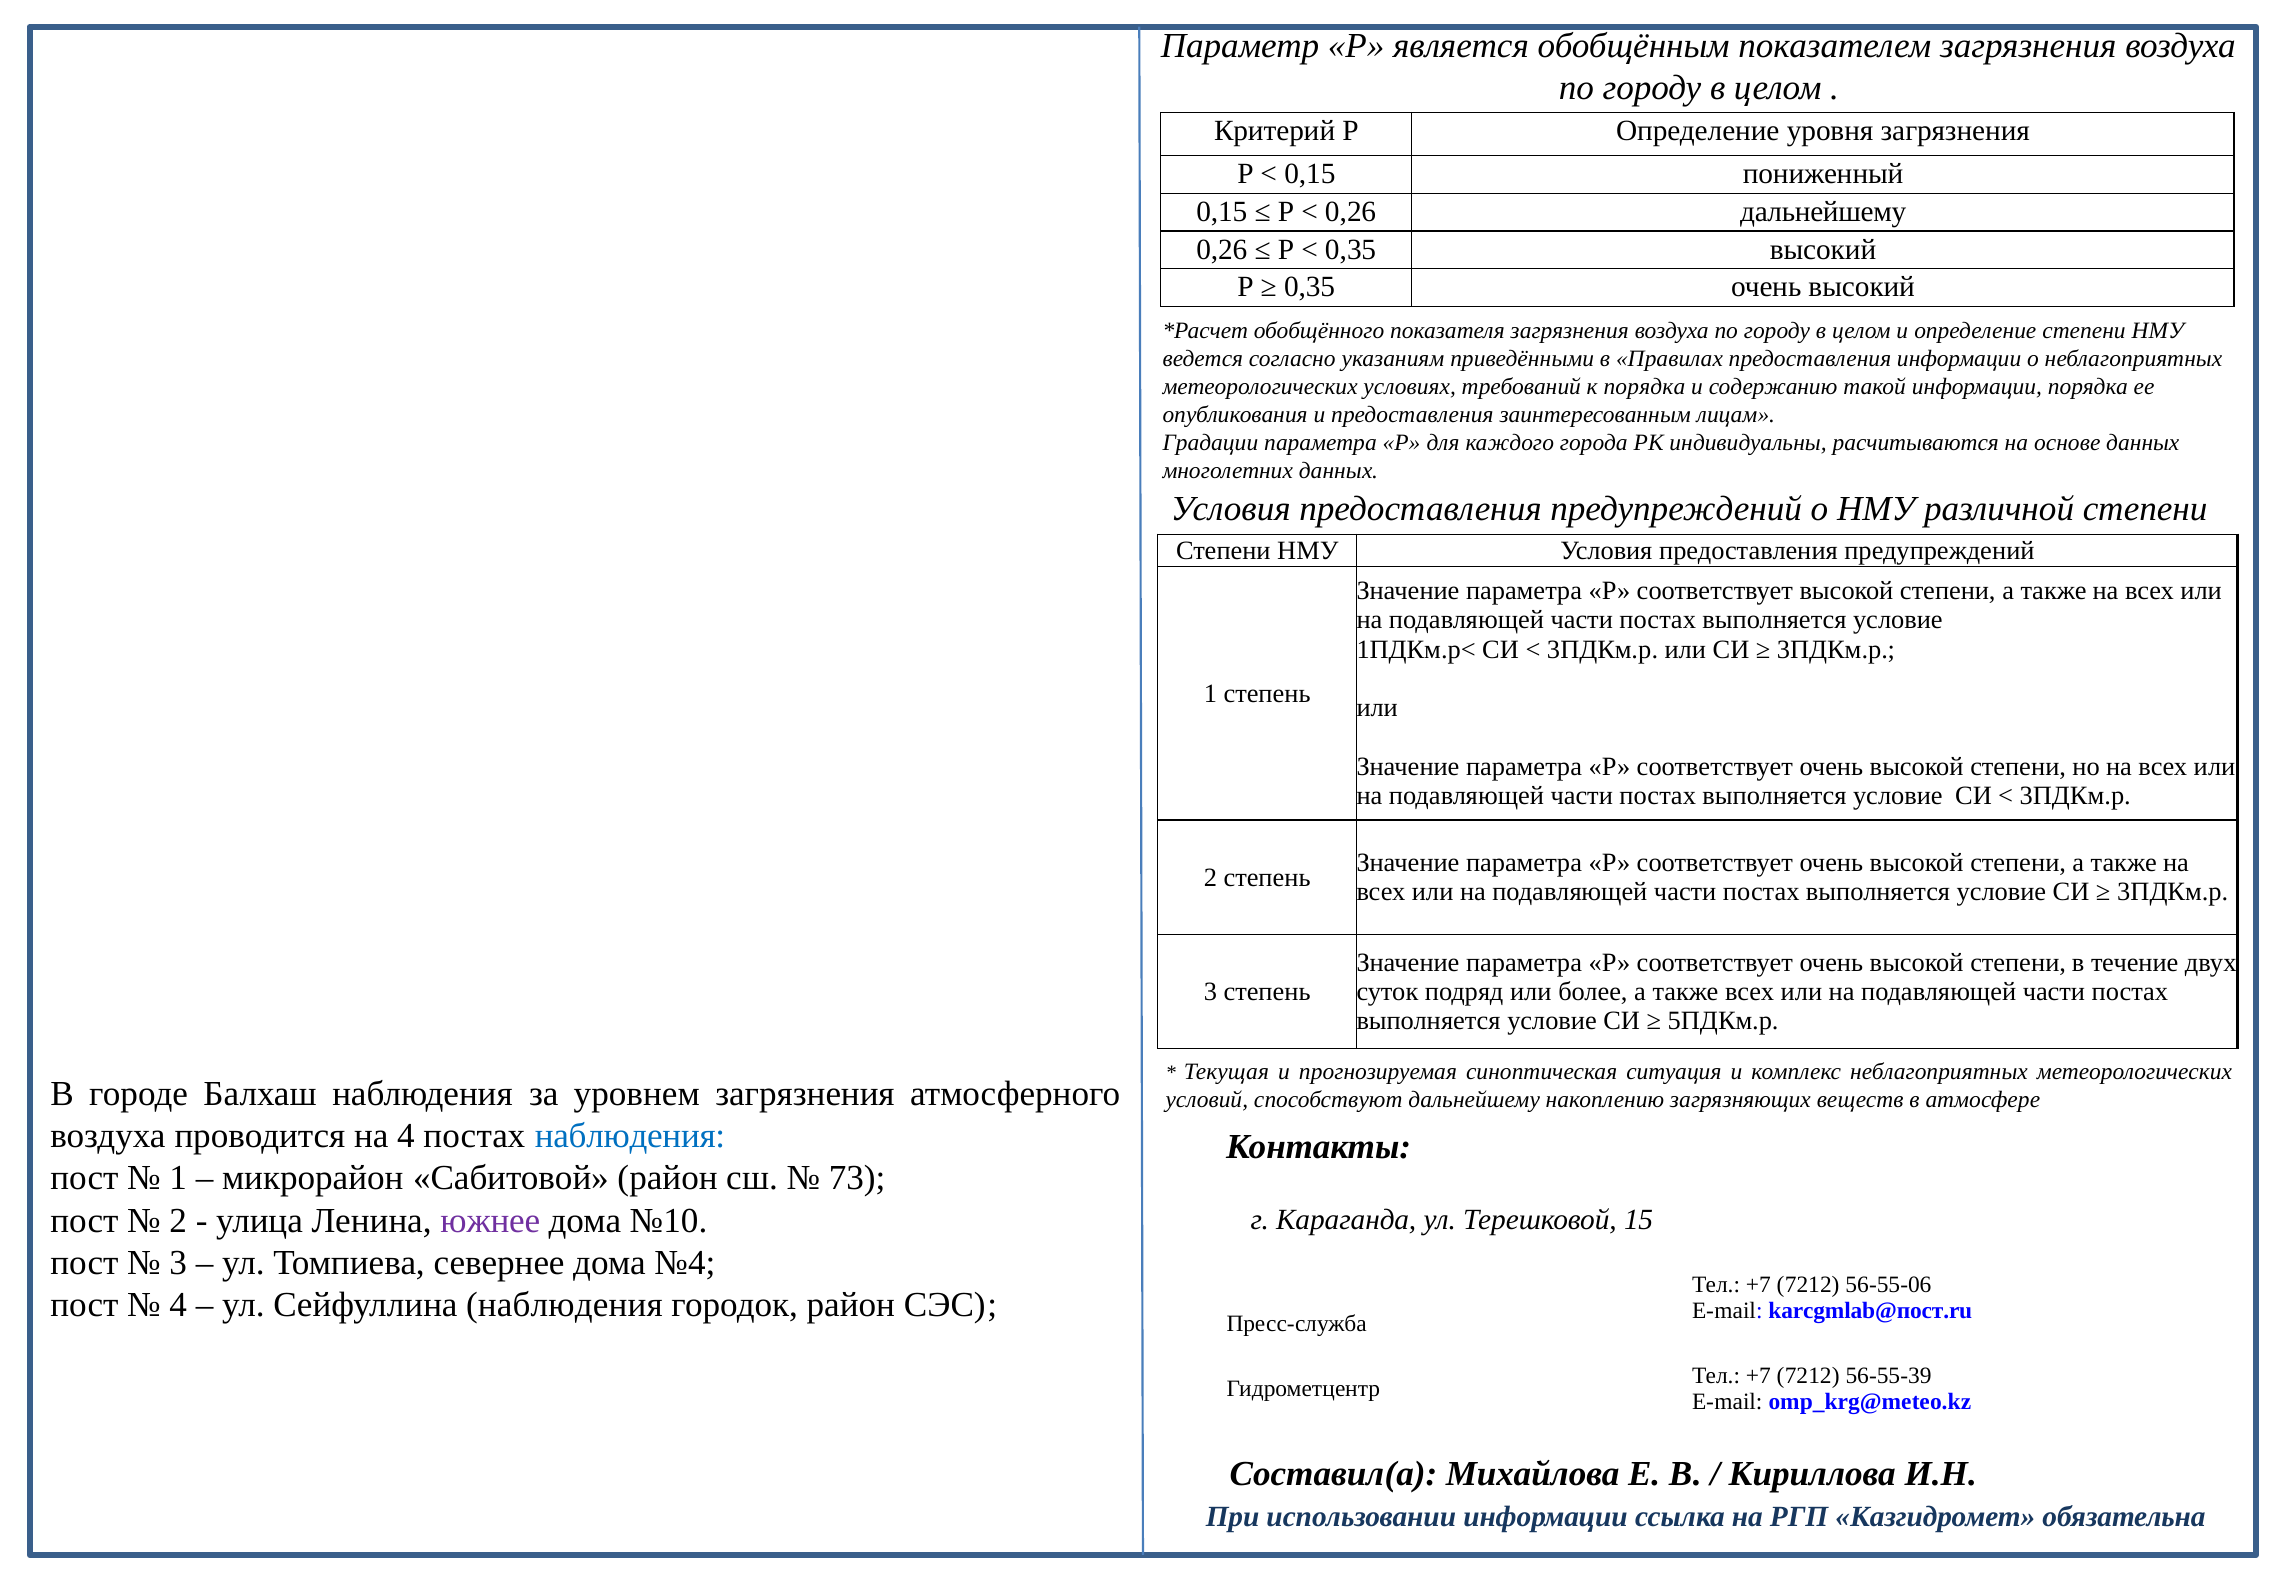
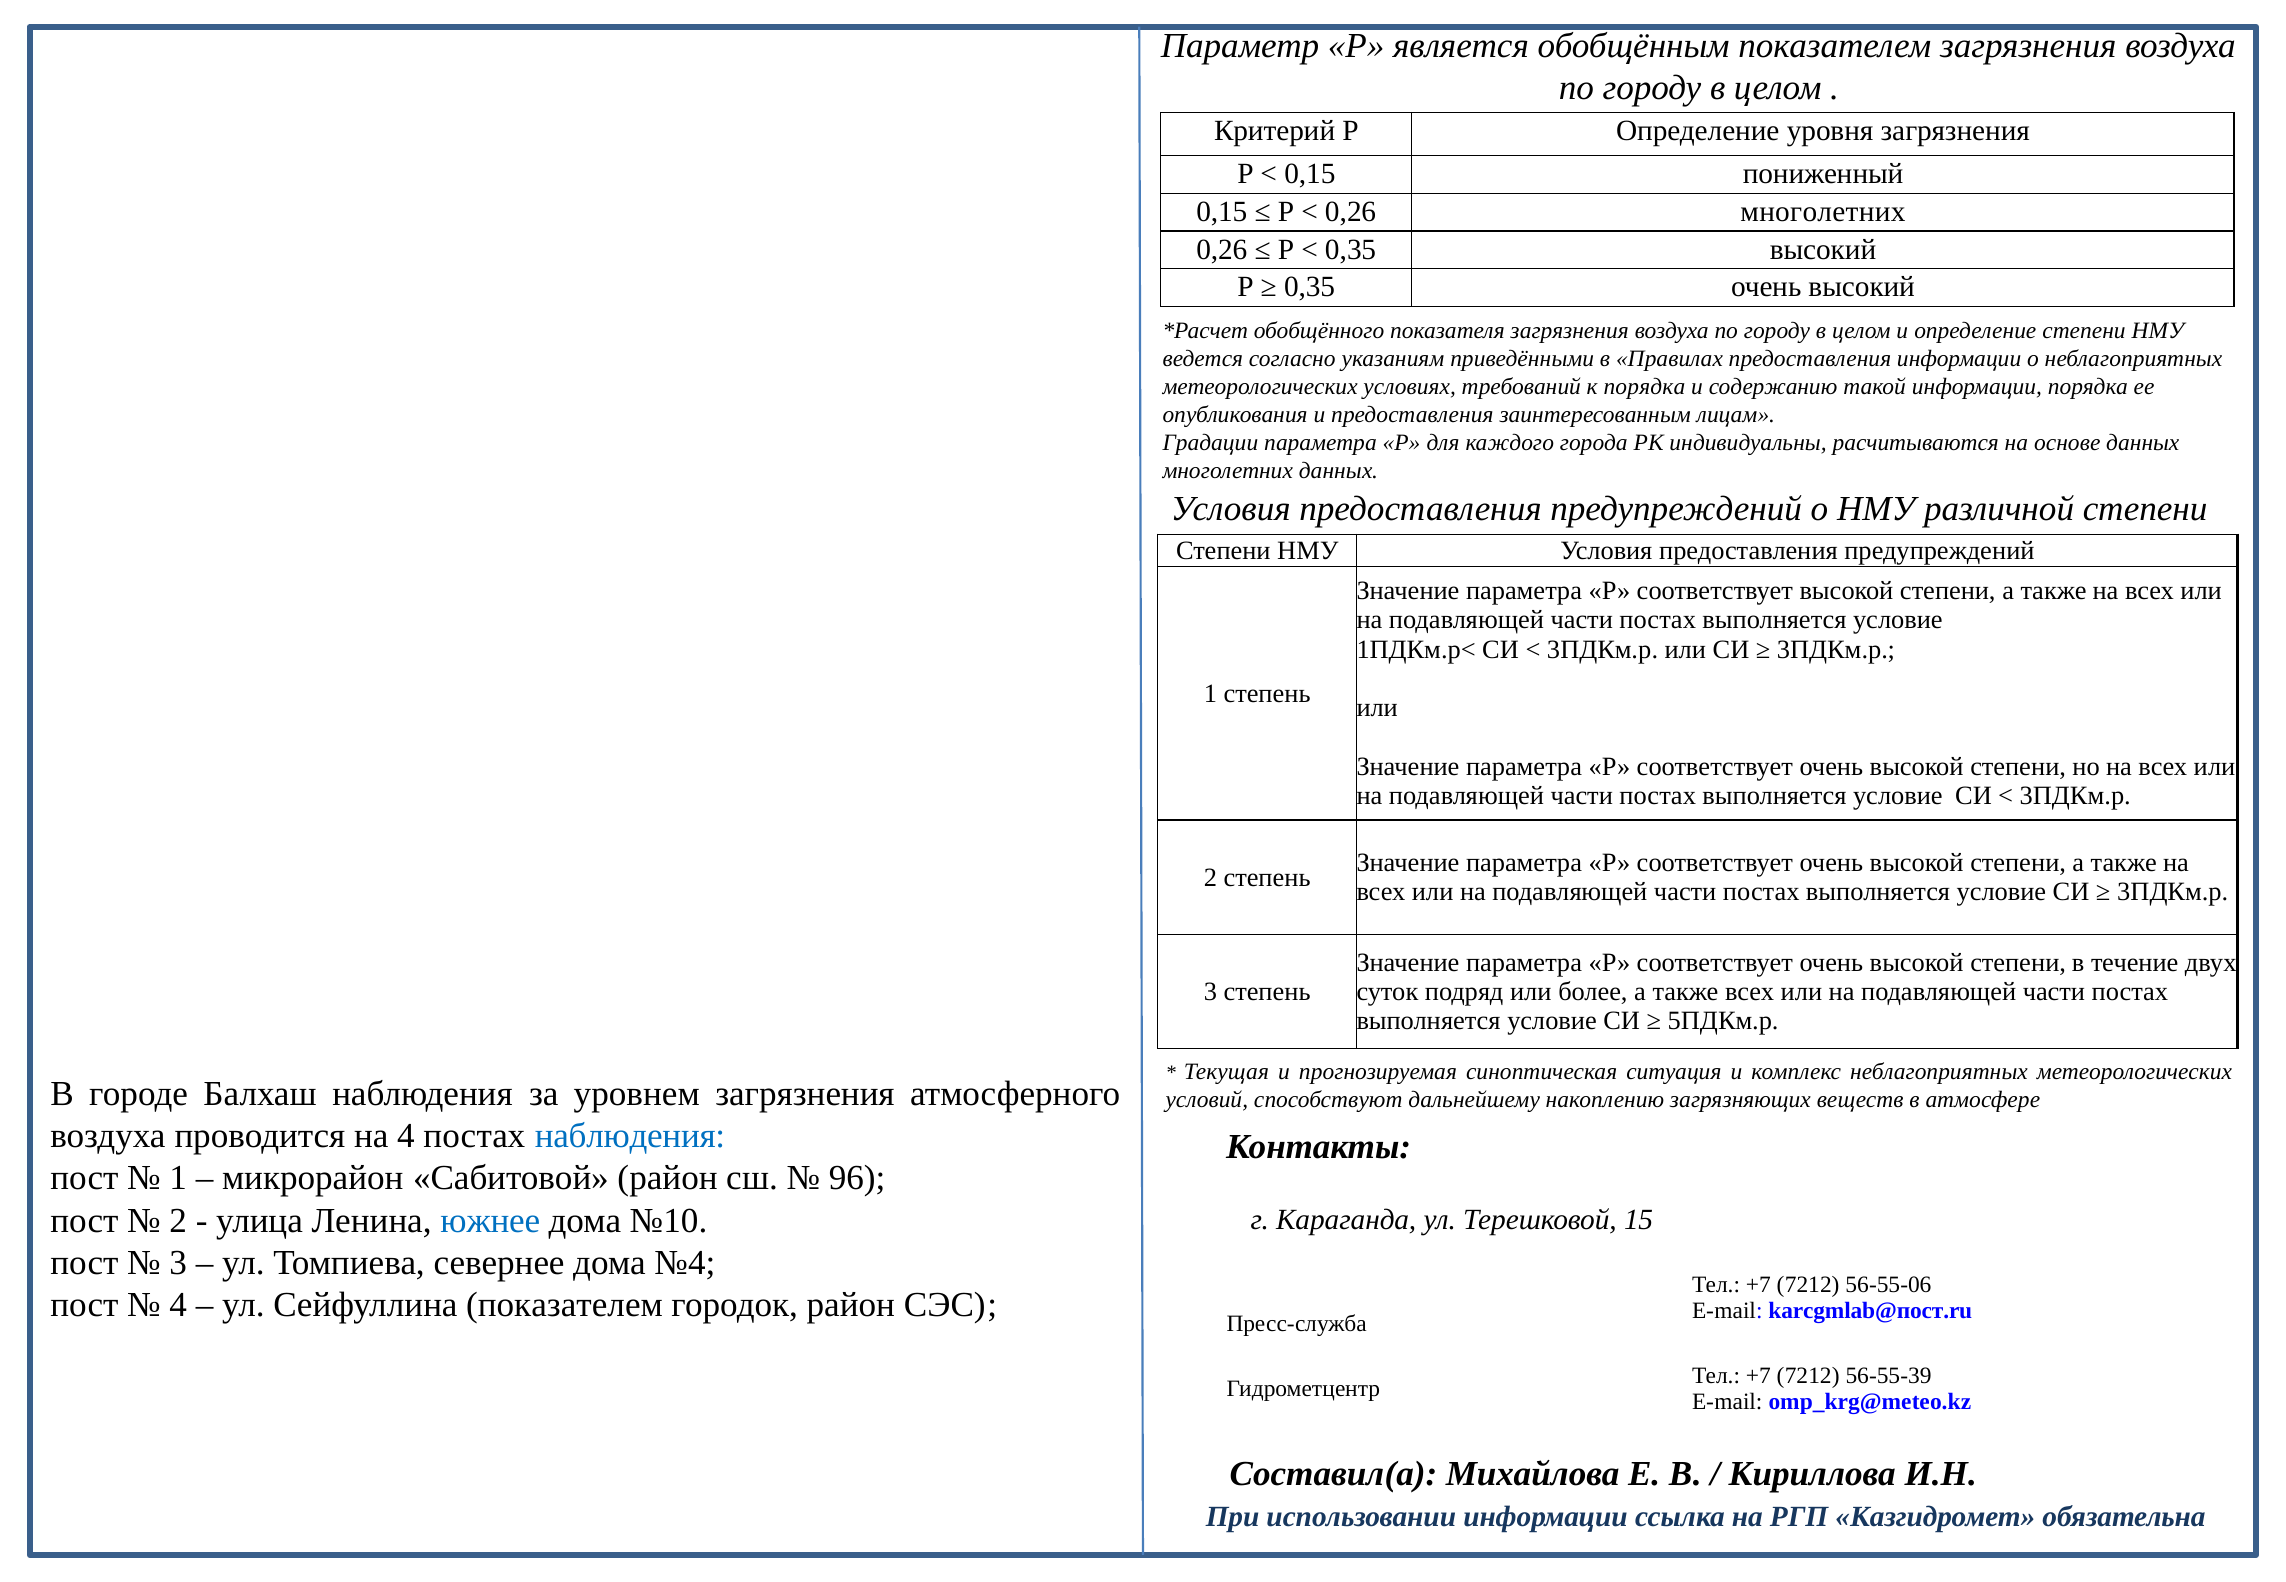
0,26 дальнейшему: дальнейшему -> многолетних
73: 73 -> 96
южнее colour: purple -> blue
Сейфуллина наблюдения: наблюдения -> показателем
